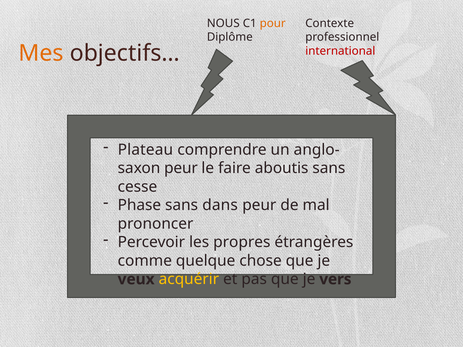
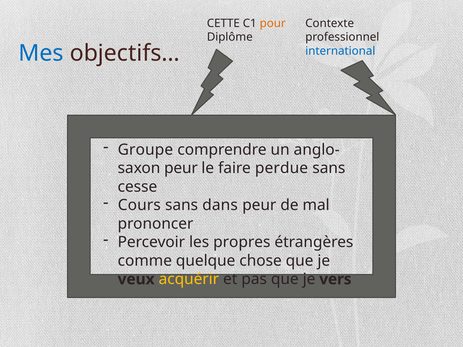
NOUS: NOUS -> CETTE
Mes colour: orange -> blue
international colour: red -> blue
Plateau: Plateau -> Groupe
aboutis: aboutis -> perdue
Phase: Phase -> Cours
